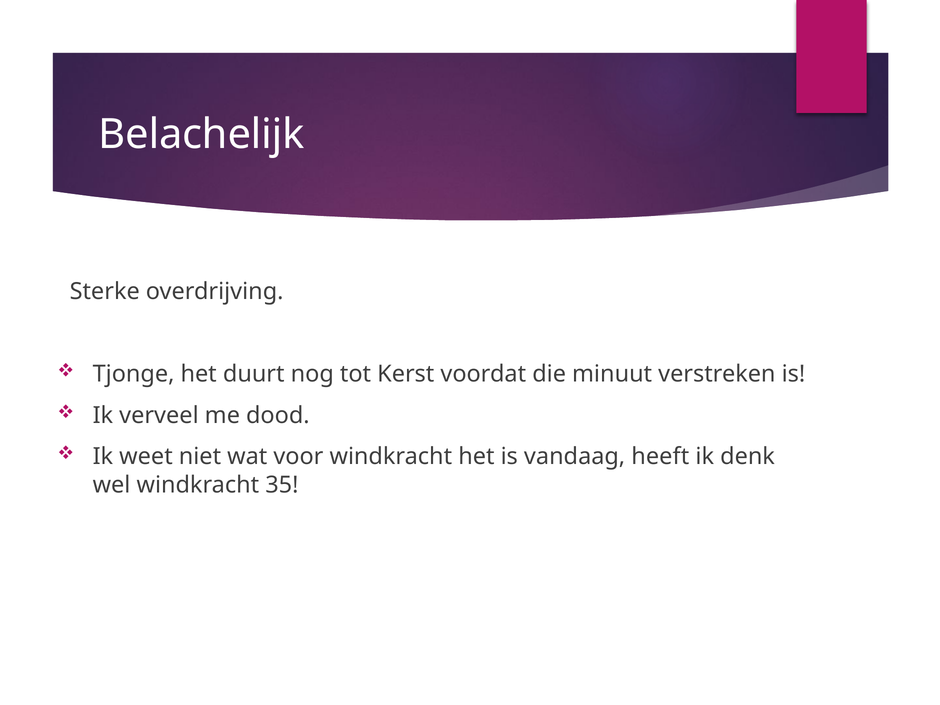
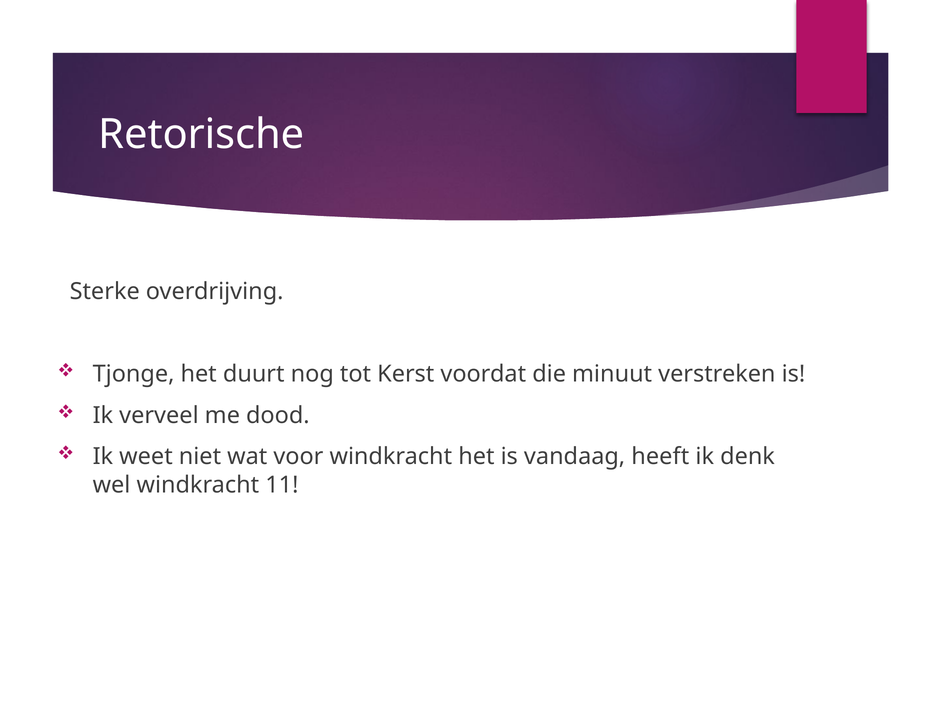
Belachelijk: Belachelijk -> Retorische
35: 35 -> 11
